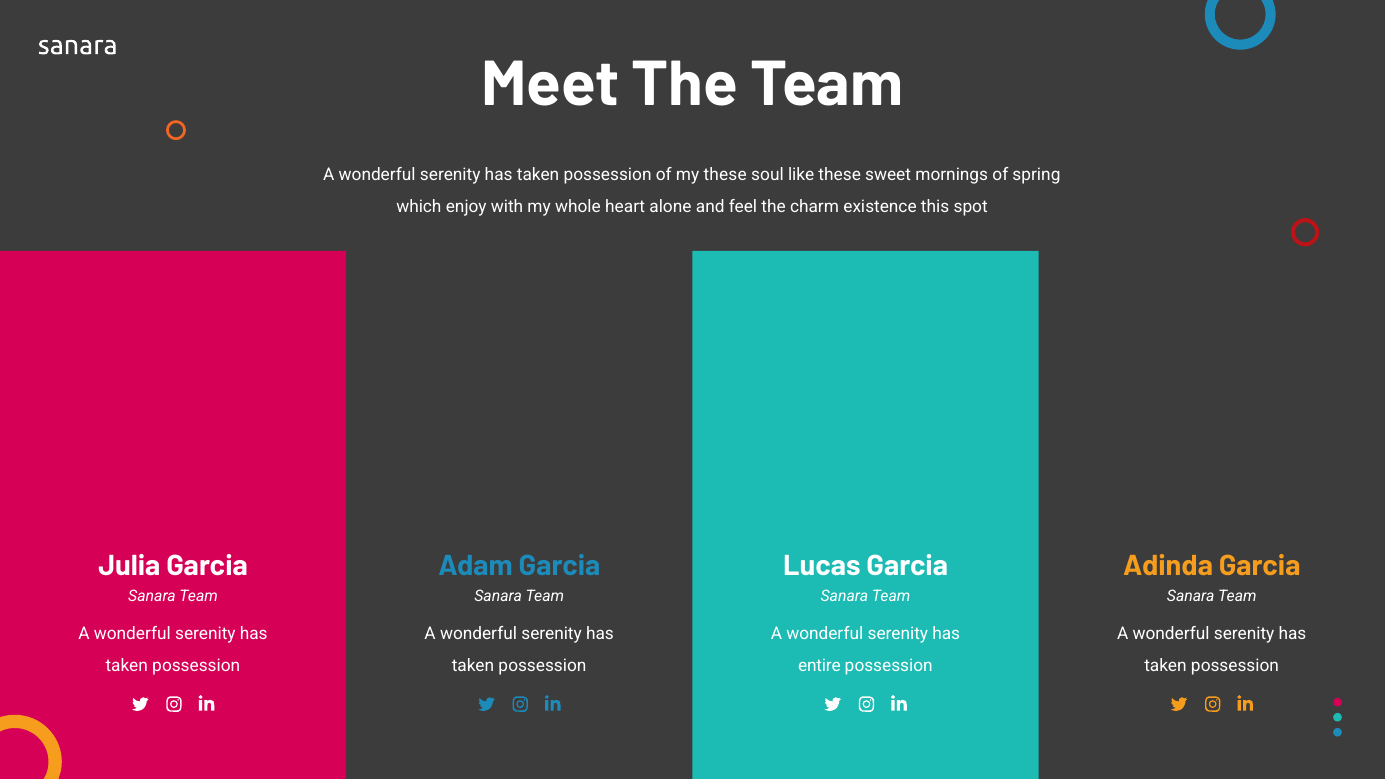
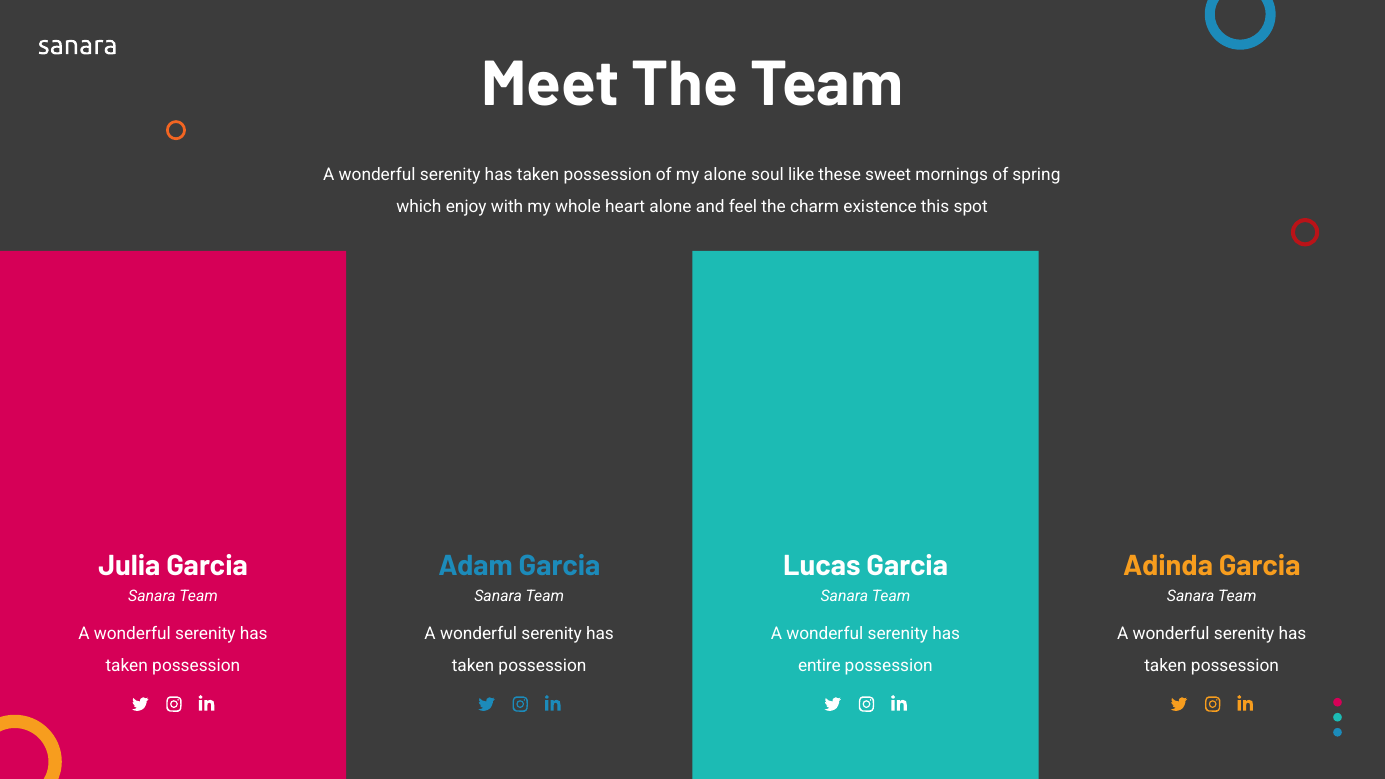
my these: these -> alone
